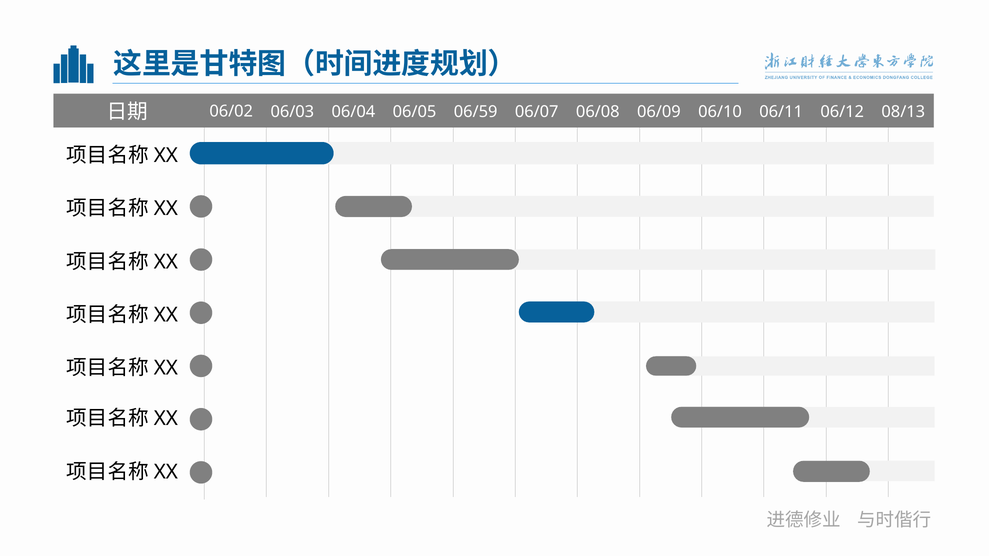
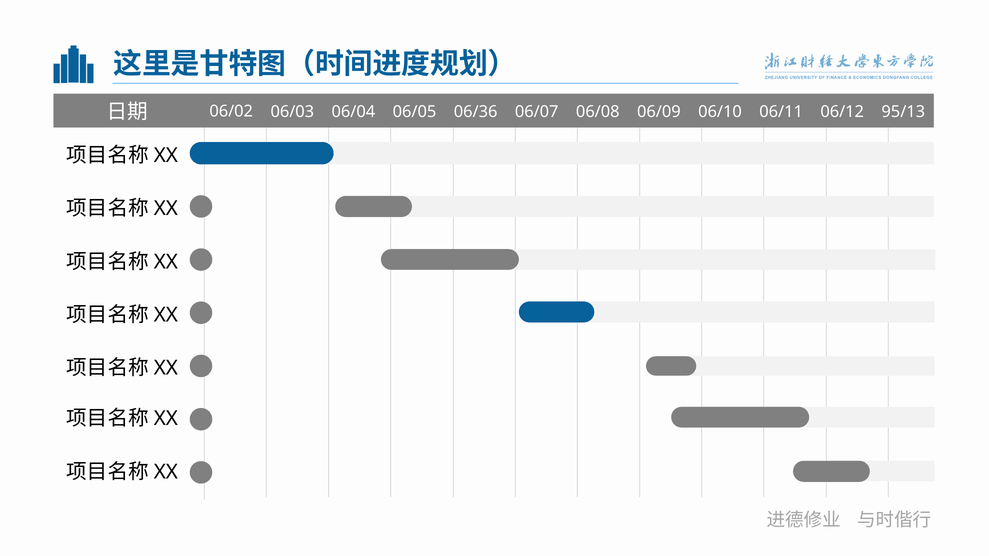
06/59: 06/59 -> 06/36
08/13: 08/13 -> 95/13
